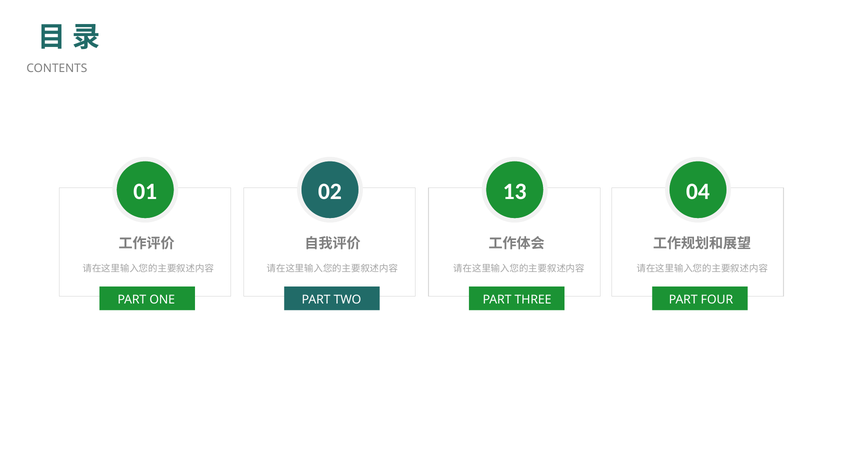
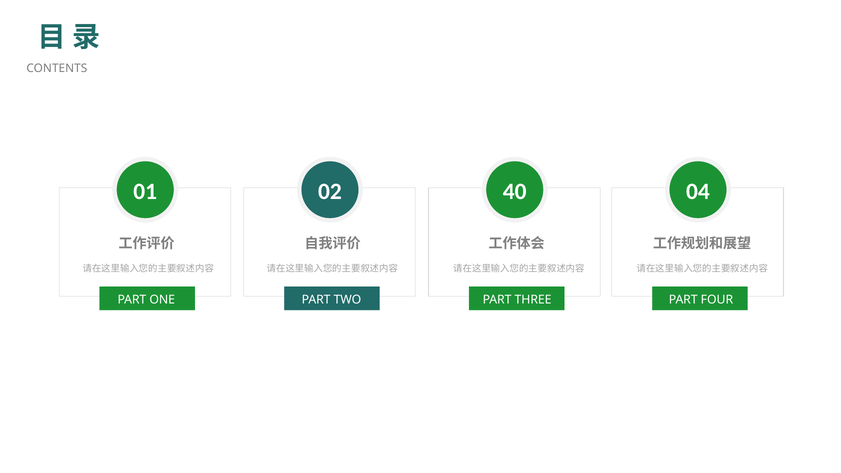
13: 13 -> 40
